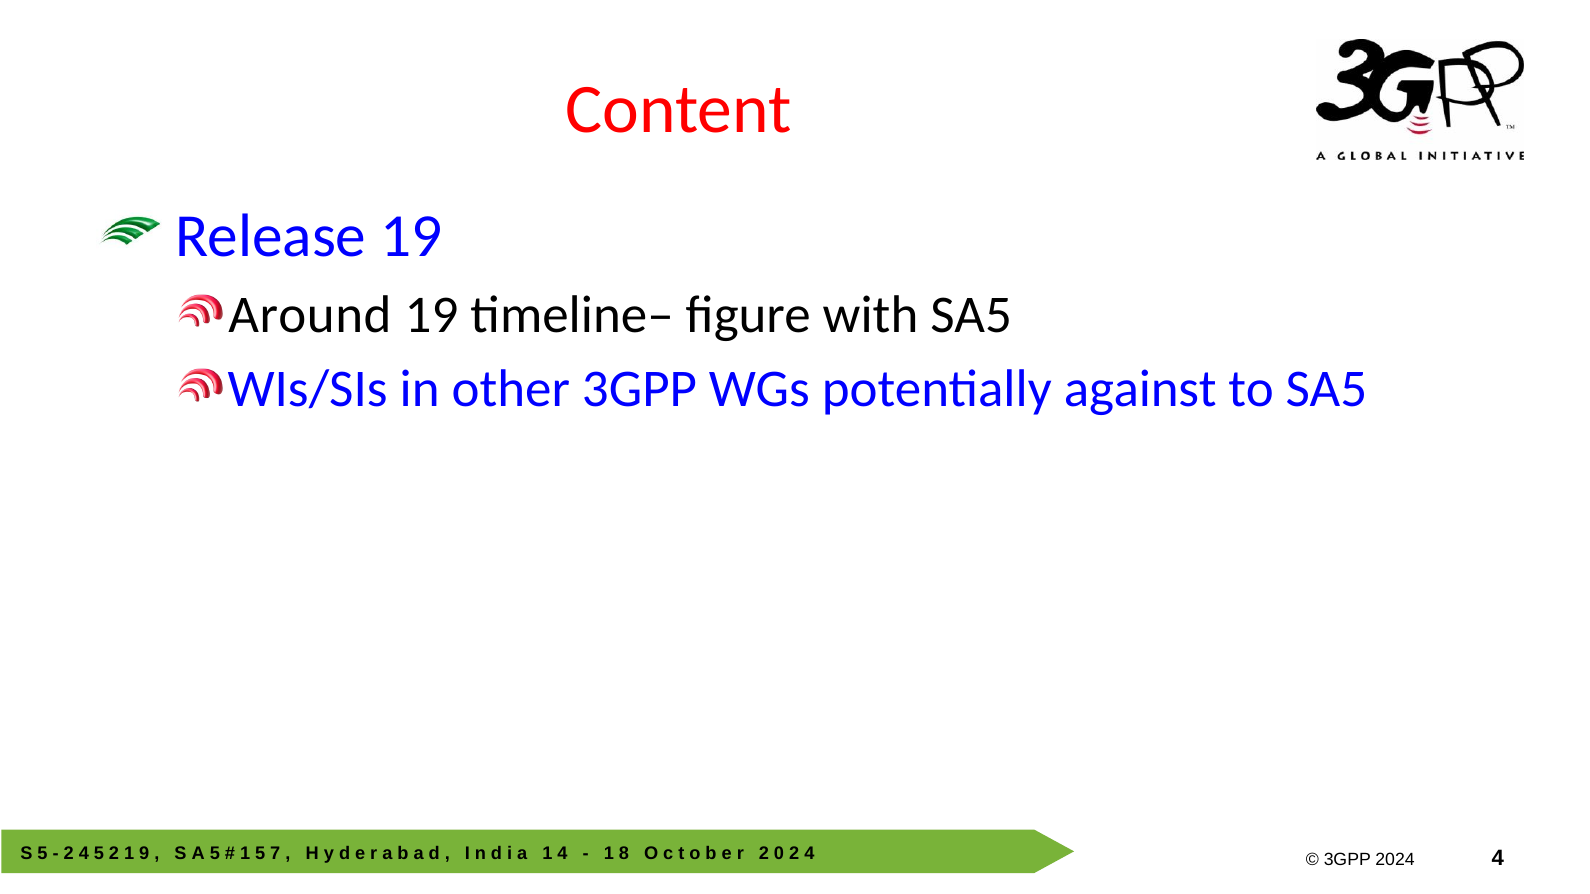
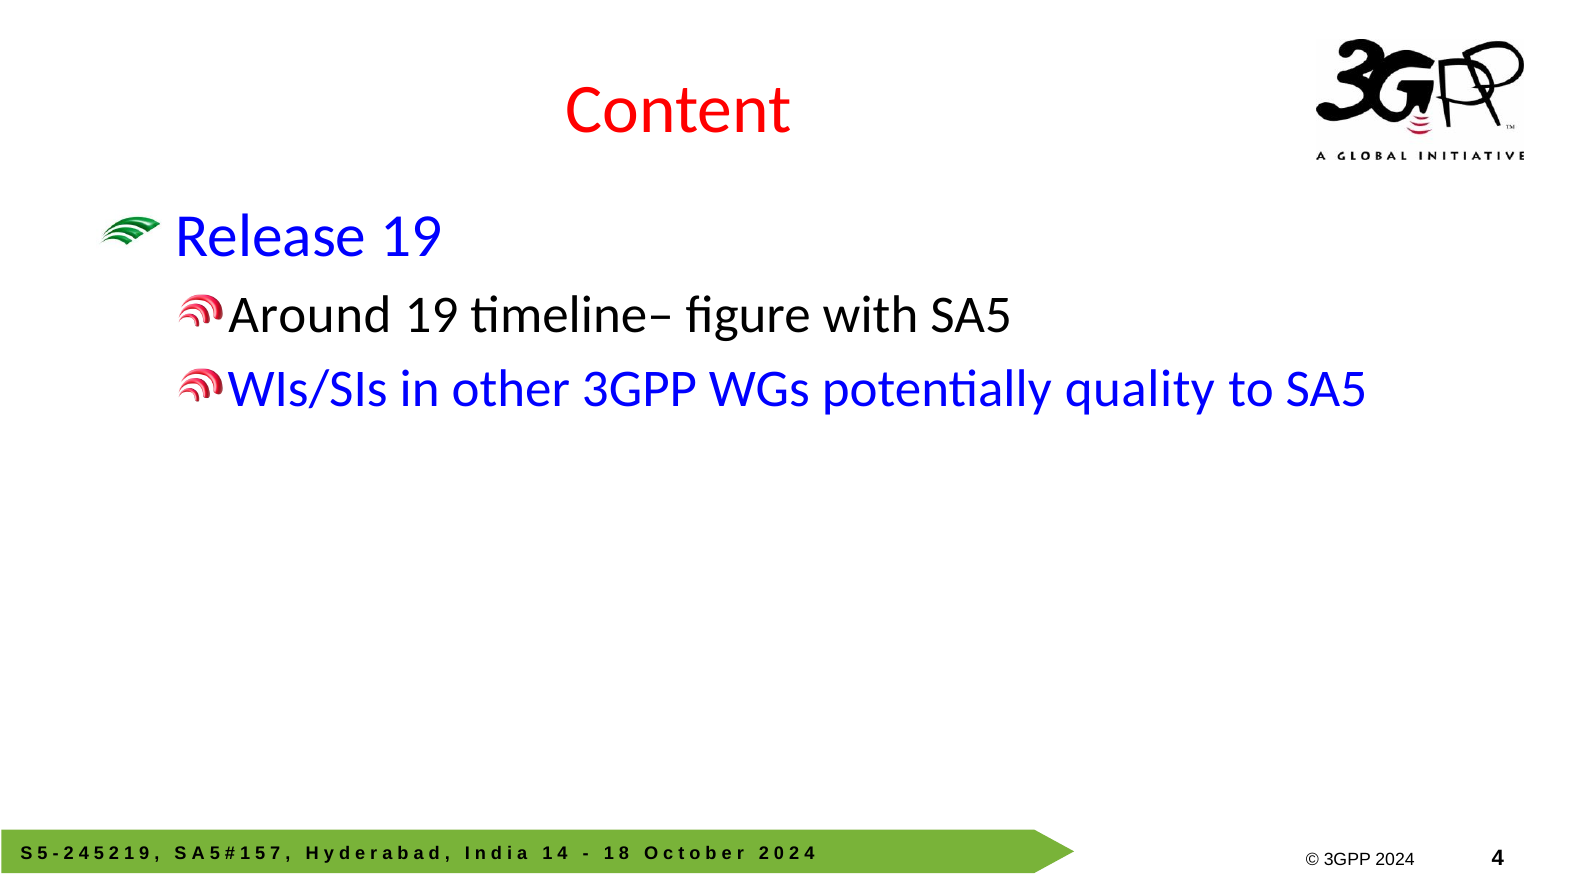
against: against -> quality
